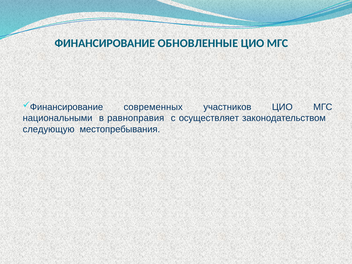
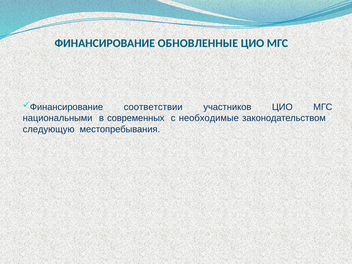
современных: современных -> соответствии
равноправия: равноправия -> современных
осуществляет: осуществляет -> необходимые
